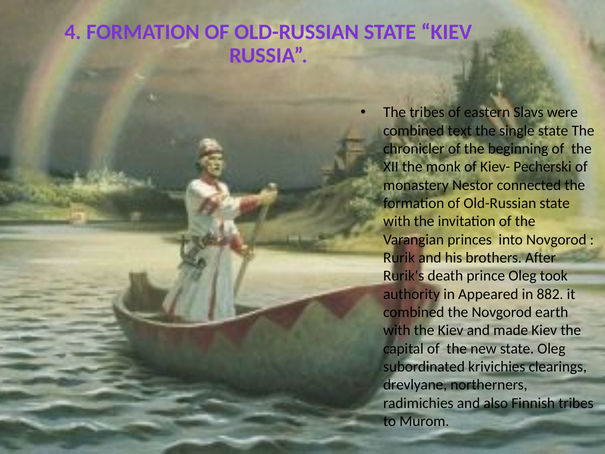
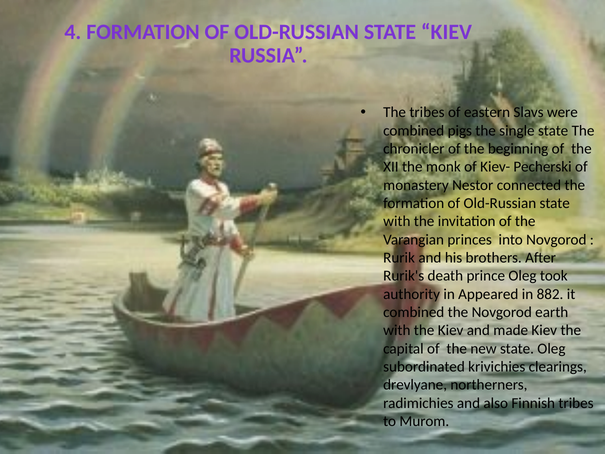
text: text -> pigs
